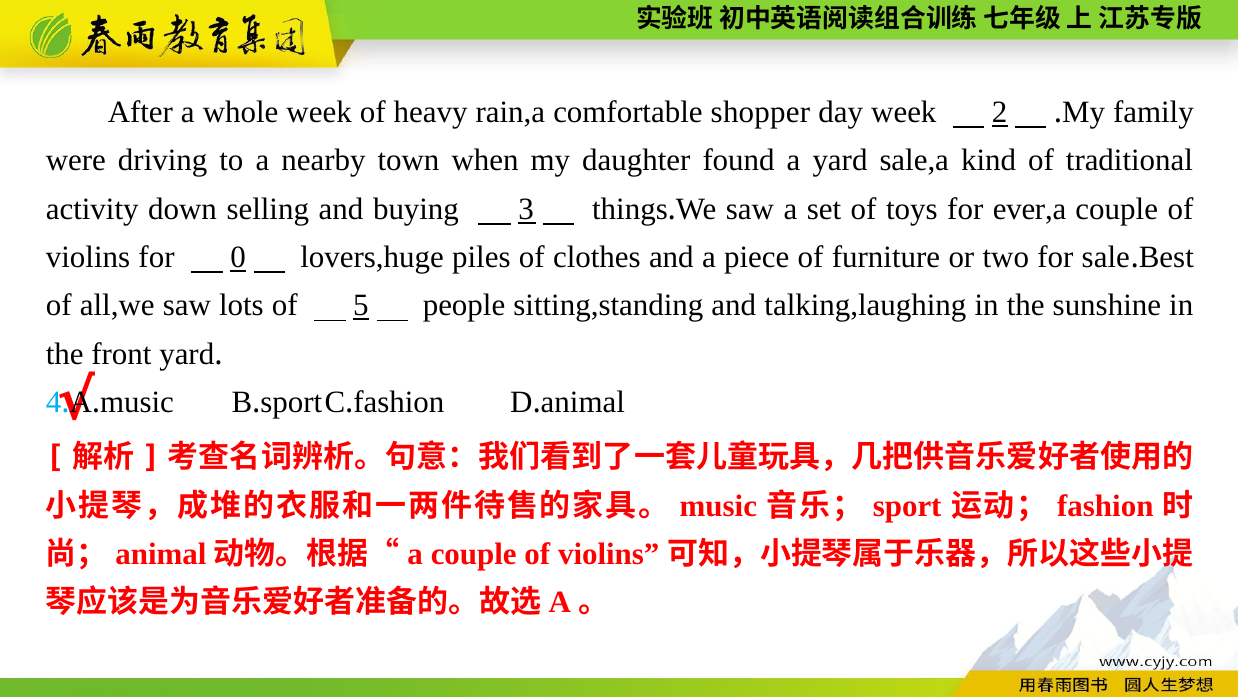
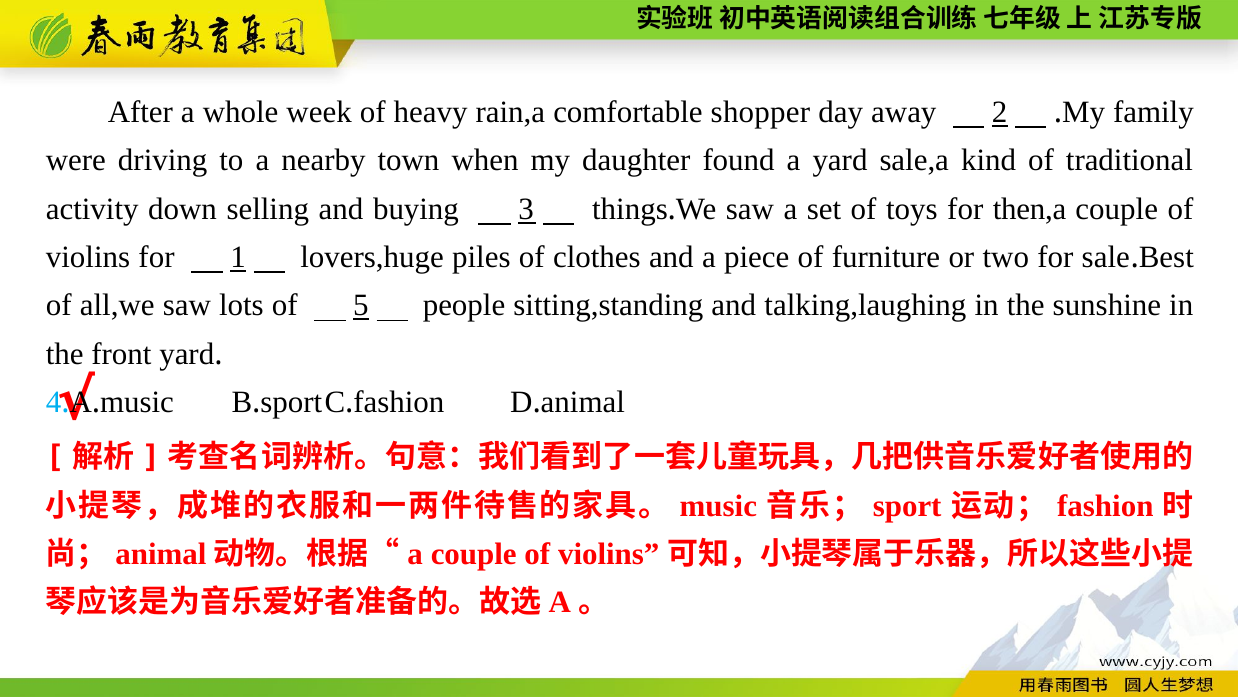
day week: week -> away
ever,a: ever,a -> then,a
0: 0 -> 1
